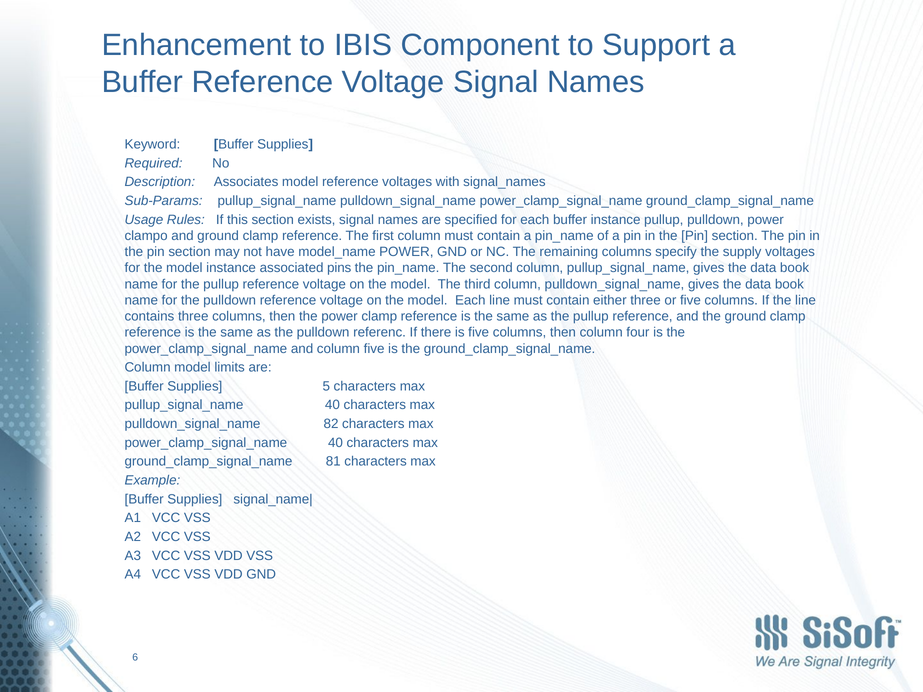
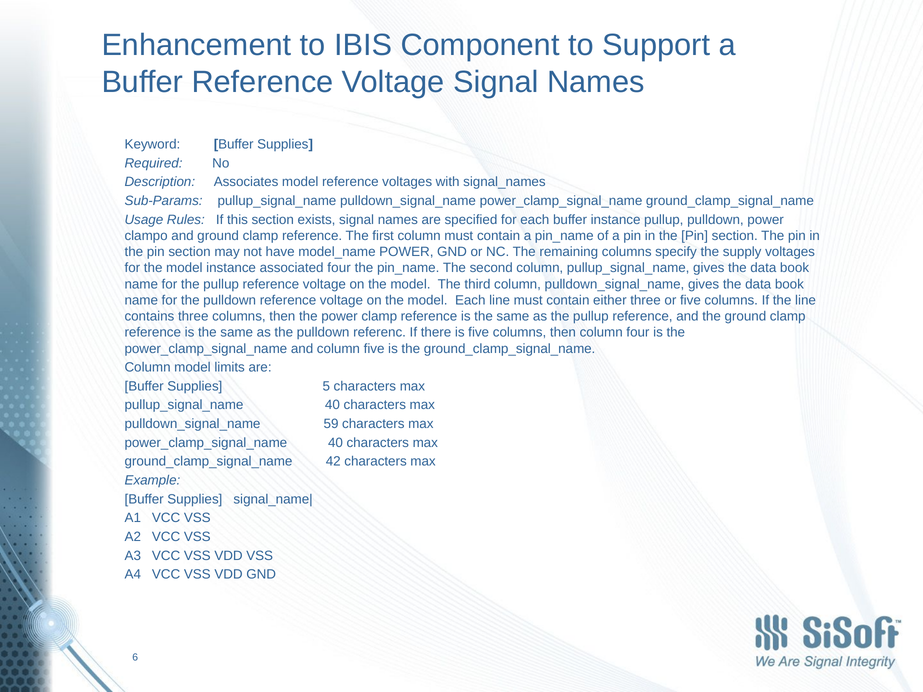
associated pins: pins -> four
82: 82 -> 59
81: 81 -> 42
